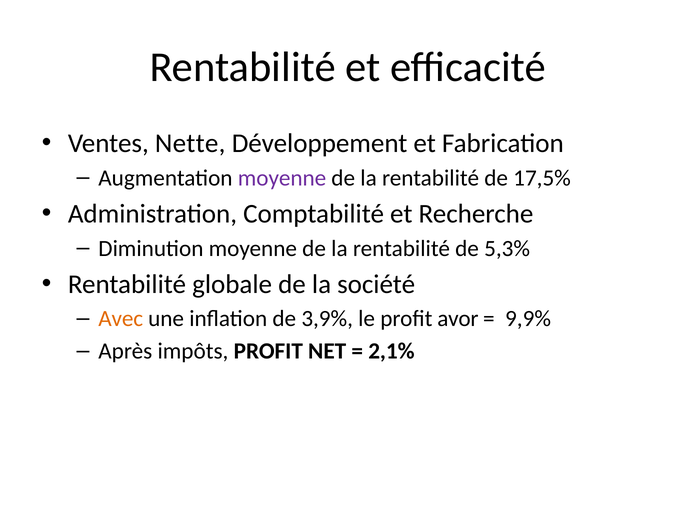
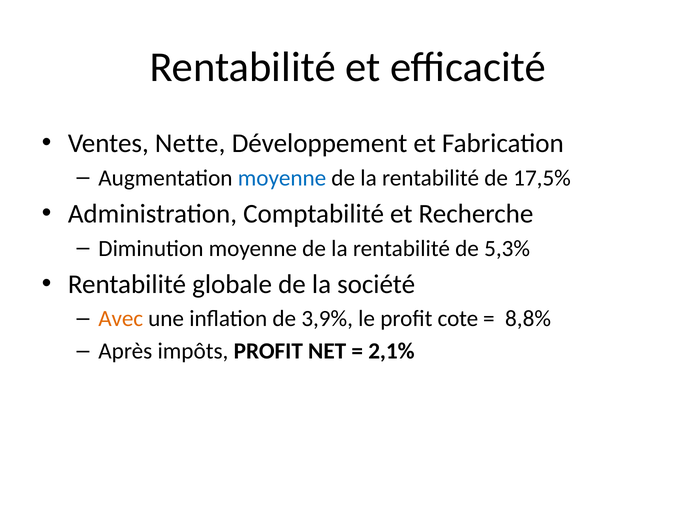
moyenne at (282, 178) colour: purple -> blue
avor: avor -> cote
9,9%: 9,9% -> 8,8%
